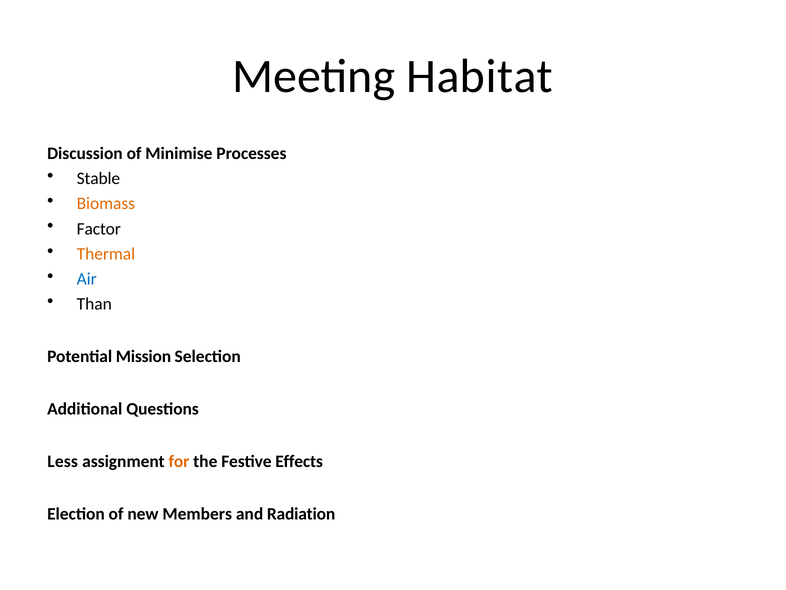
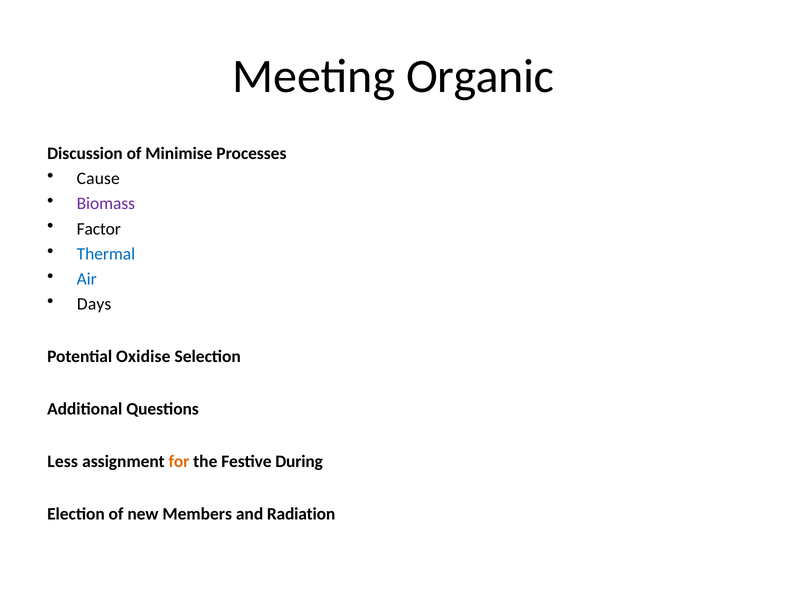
Habitat: Habitat -> Organic
Stable: Stable -> Cause
Biomass colour: orange -> purple
Thermal colour: orange -> blue
Than: Than -> Days
Mission: Mission -> Oxidise
Effects: Effects -> During
